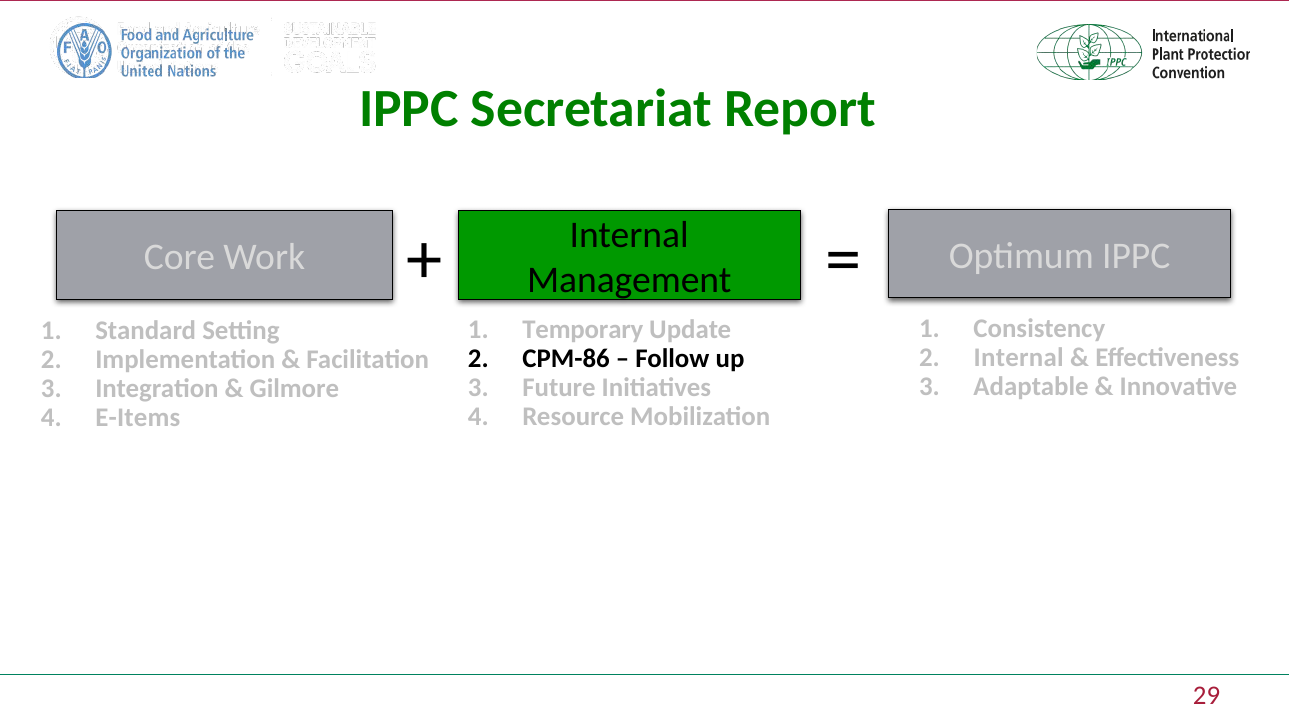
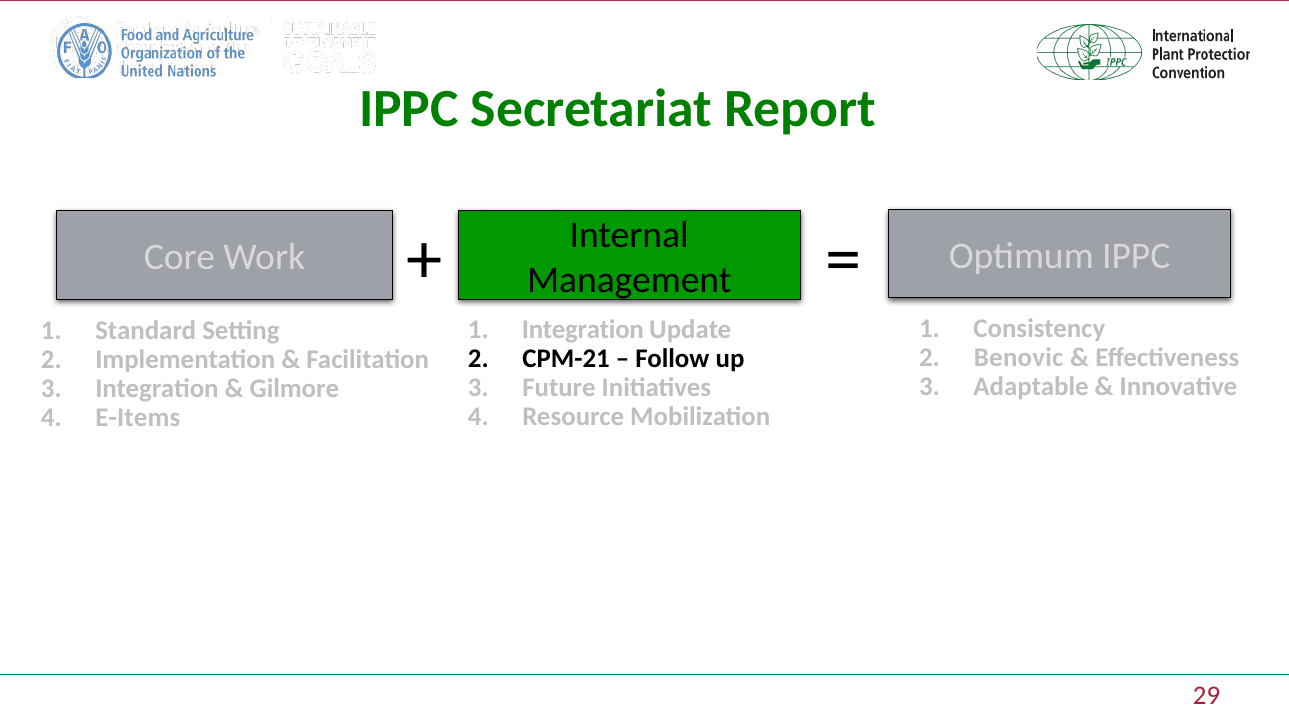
Temporary at (583, 330): Temporary -> Integration
Internal at (1019, 358): Internal -> Benovic
CPM-86: CPM-86 -> CPM-21
